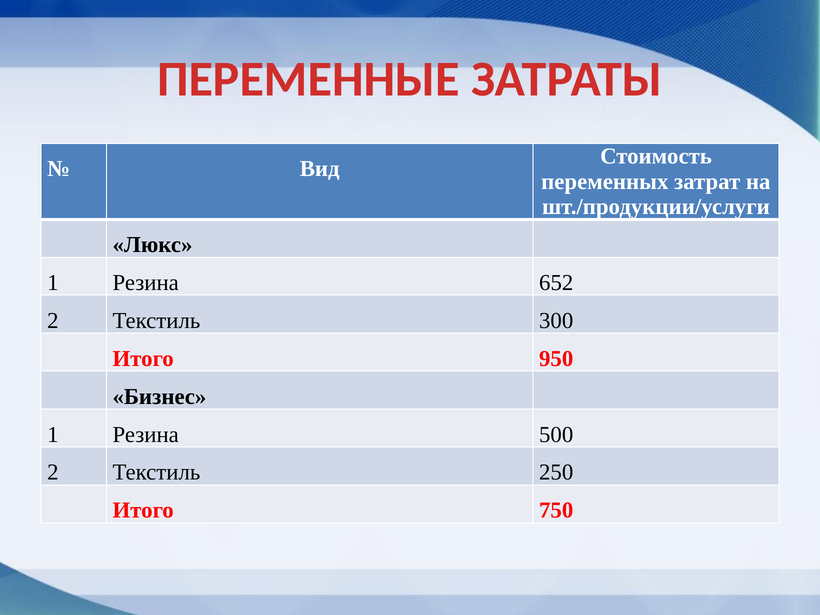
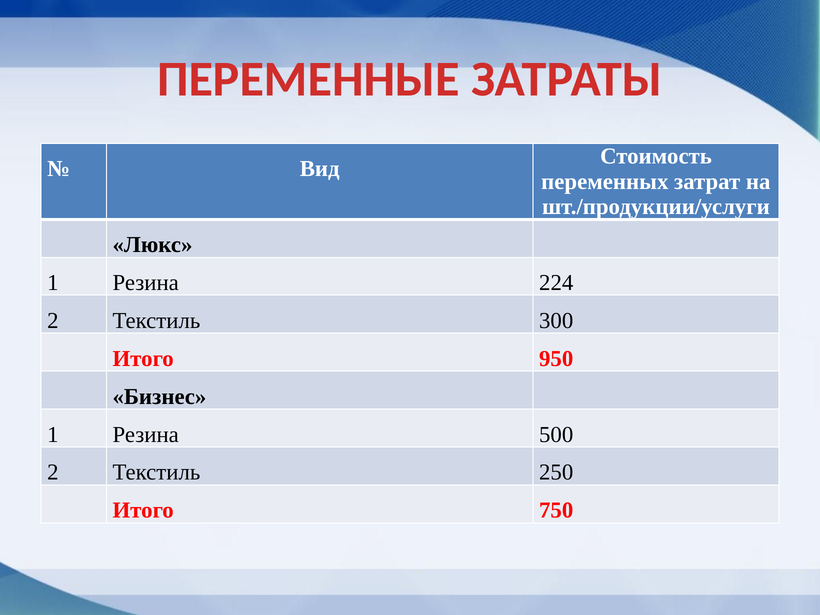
652: 652 -> 224
